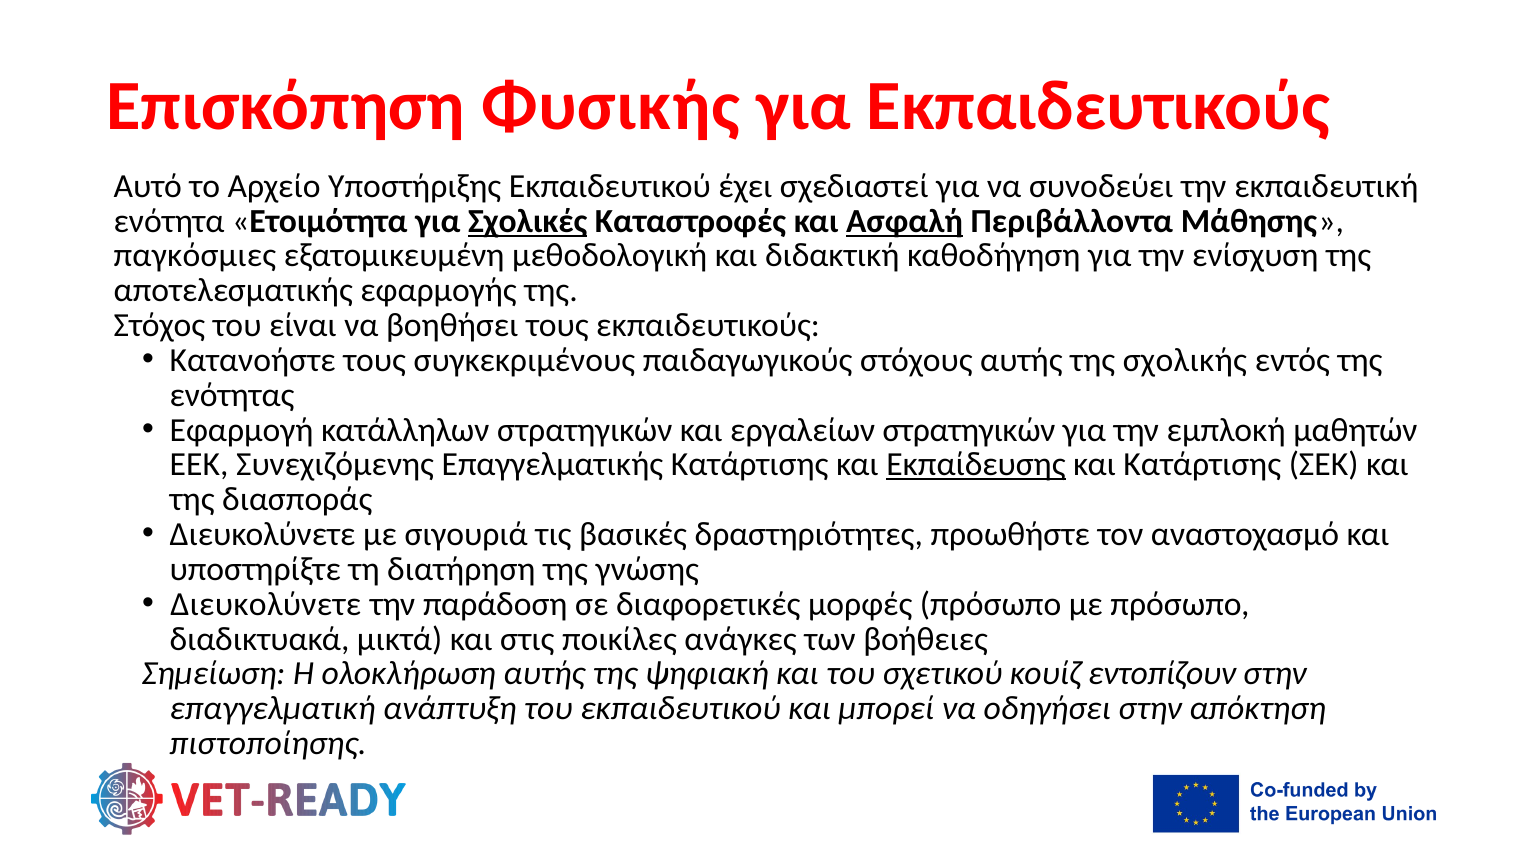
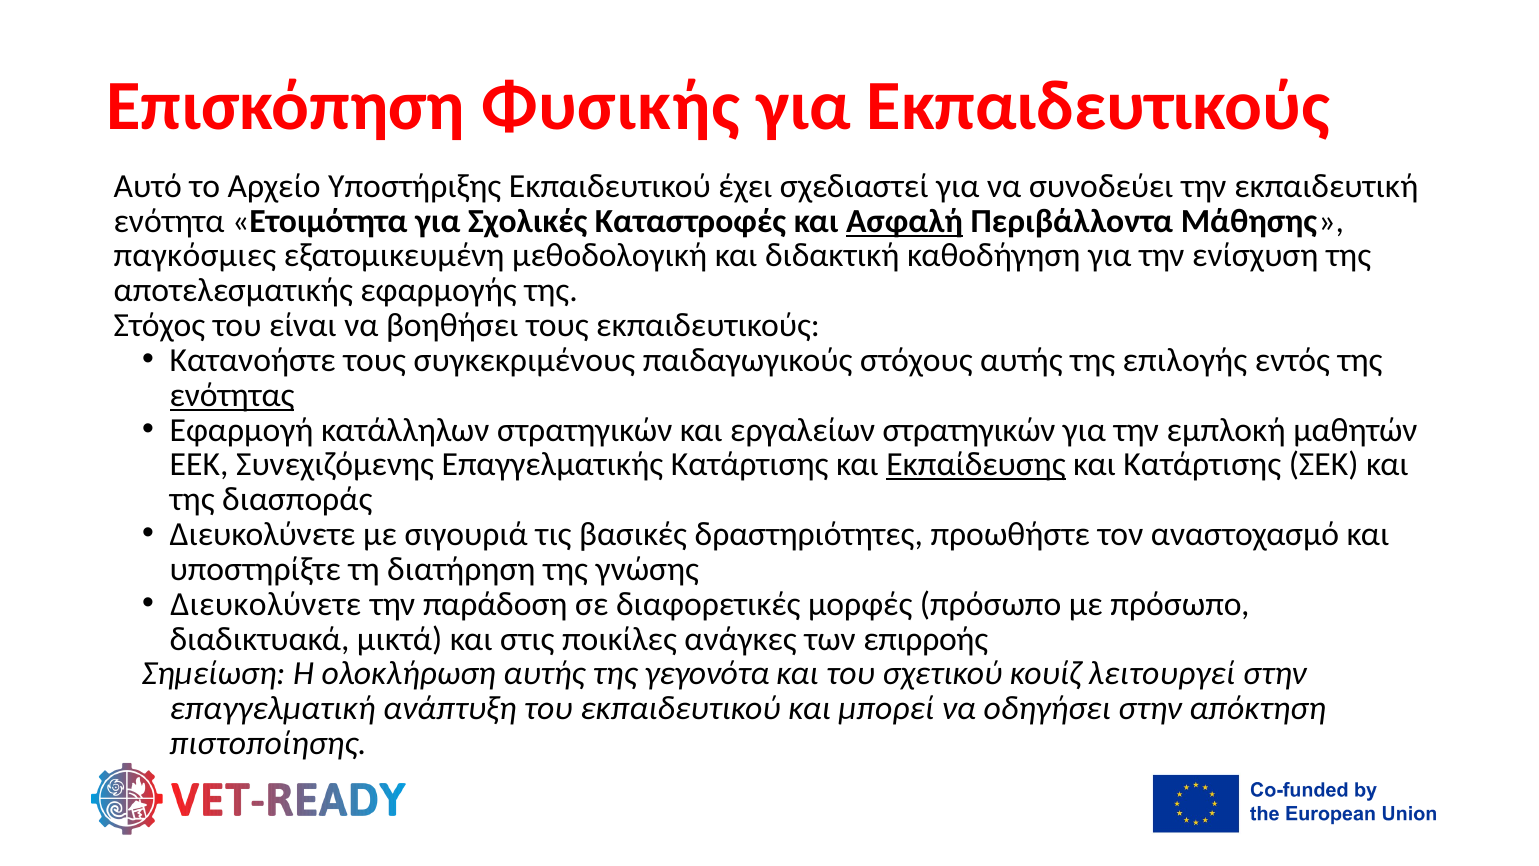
Σχολικές underline: present -> none
σχολικής: σχολικής -> επιλογής
ενότητας underline: none -> present
βοήθειες: βοήθειες -> επιρροής
ψηφιακή: ψηφιακή -> γεγονότα
εντοπίζουν: εντοπίζουν -> λειτουργεί
